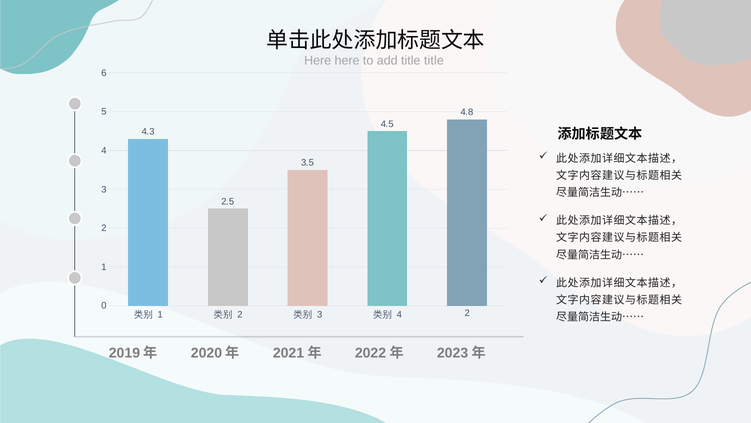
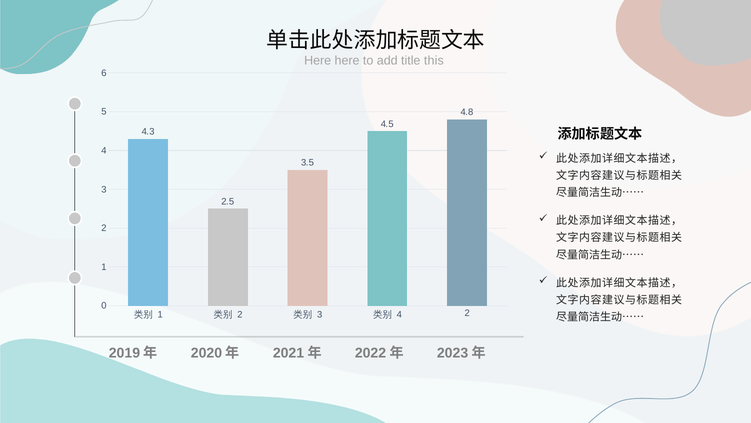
title title: title -> this
